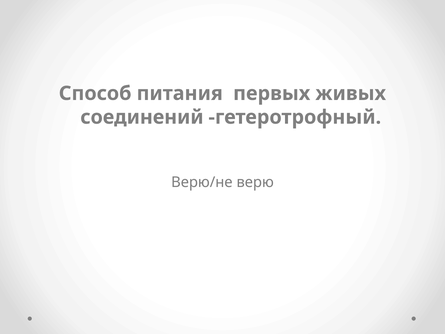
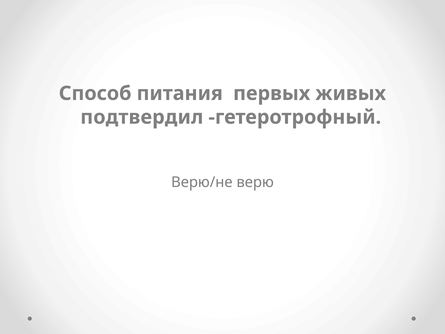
соединений: соединений -> подтвердил
